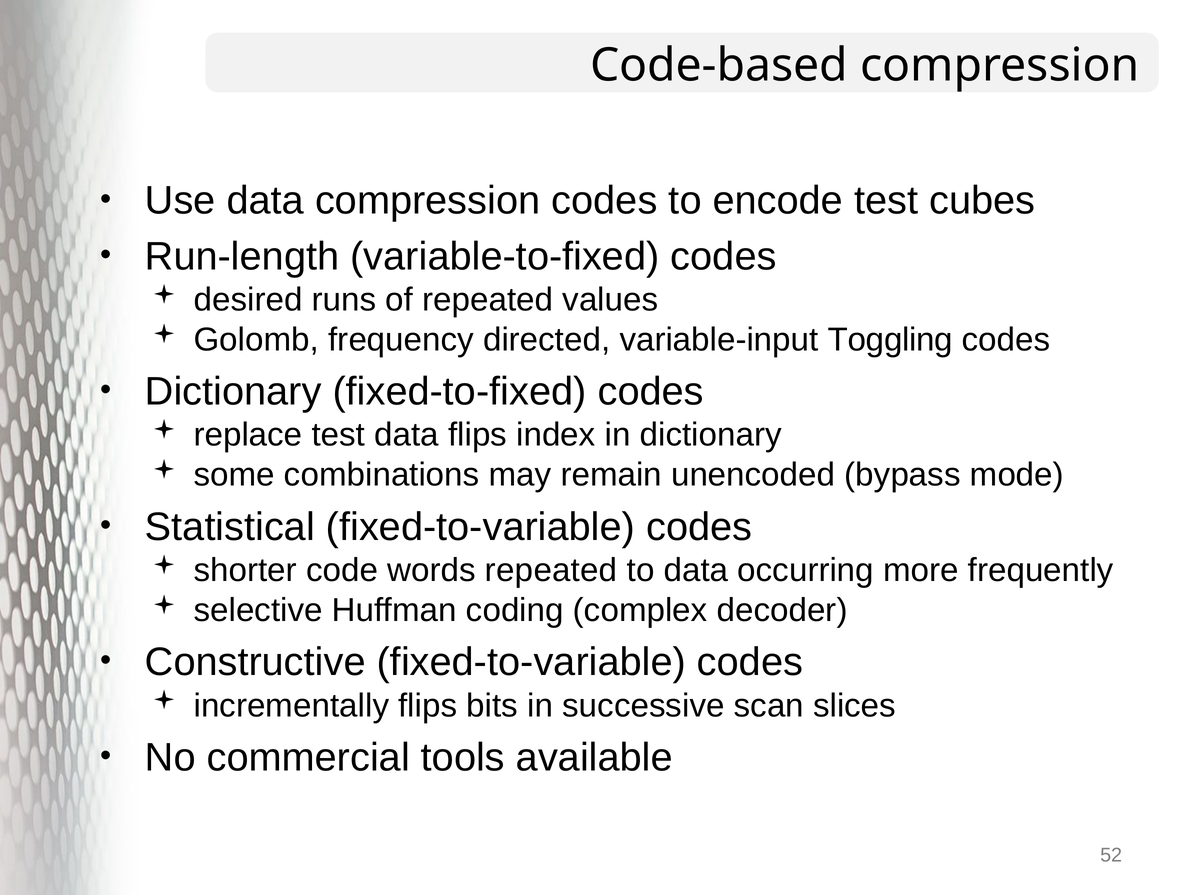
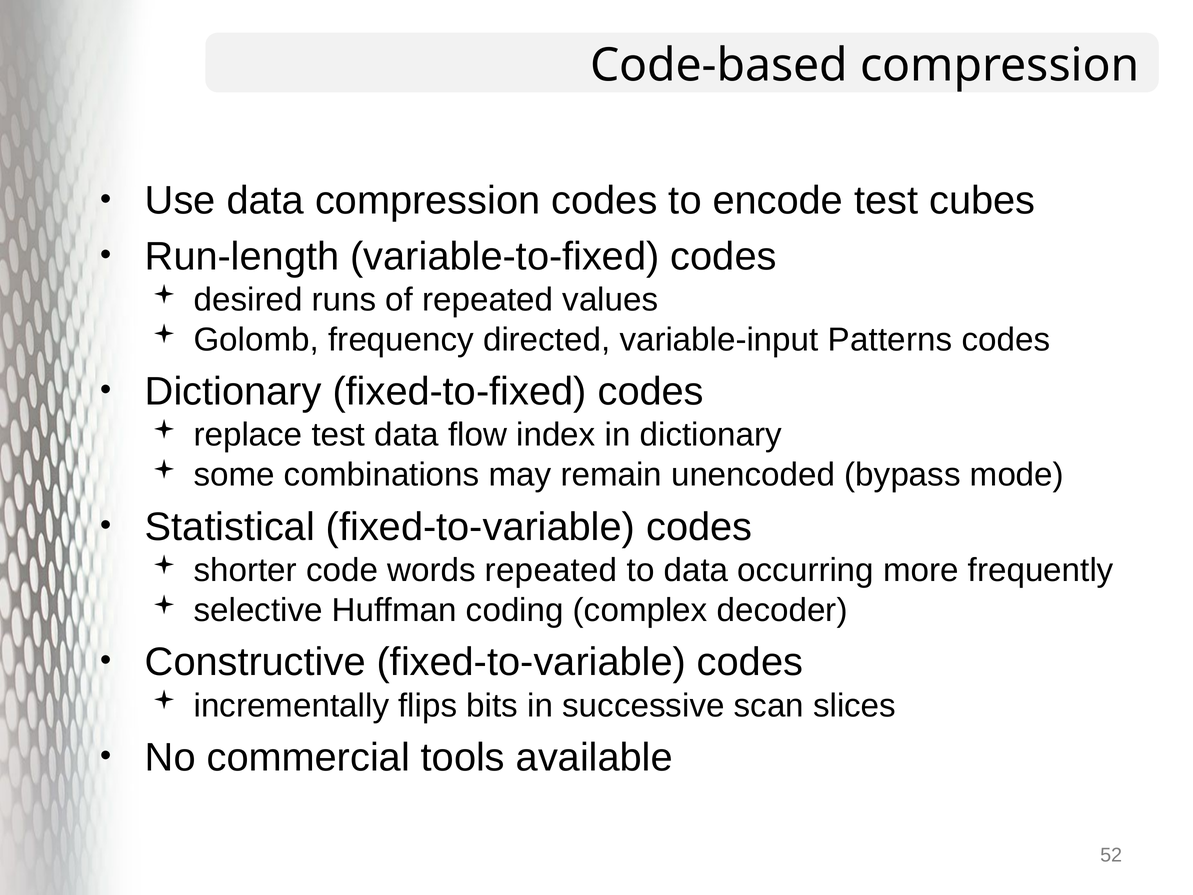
Toggling: Toggling -> Patterns
data flips: flips -> flow
